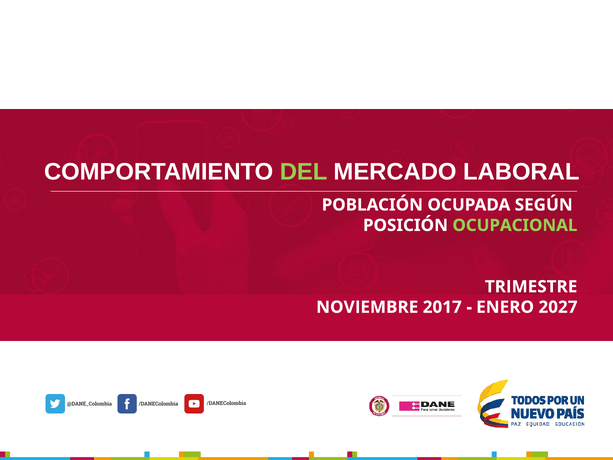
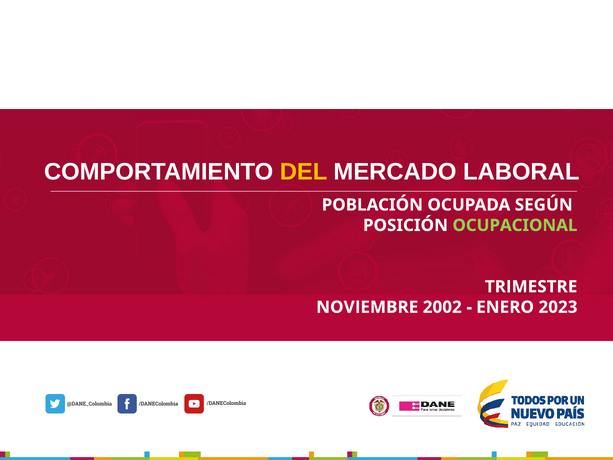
DEL colour: light green -> yellow
2017: 2017 -> 2002
2027: 2027 -> 2023
